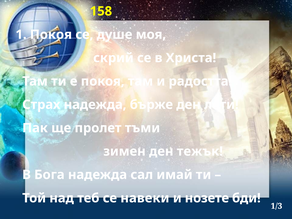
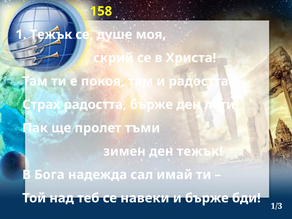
1 Покоя: Покоя -> Тежък
Страх надежда: надежда -> радостта
и нозете: нозете -> бърже
